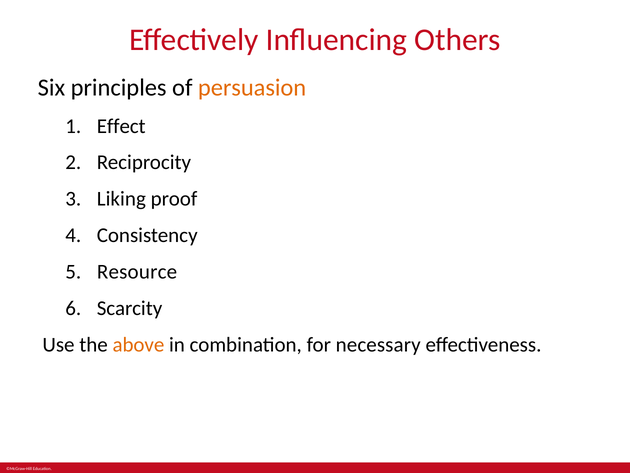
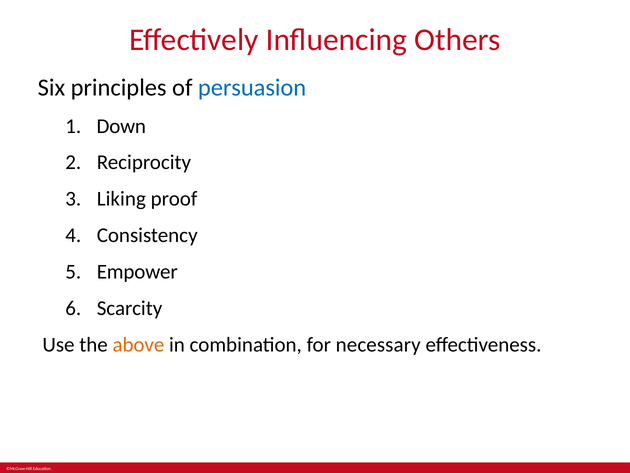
persuasion colour: orange -> blue
Effect: Effect -> Down
Resource: Resource -> Empower
